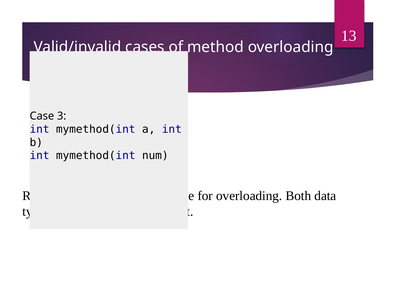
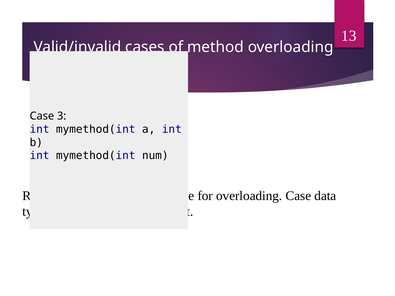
overloading Both: Both -> Case
